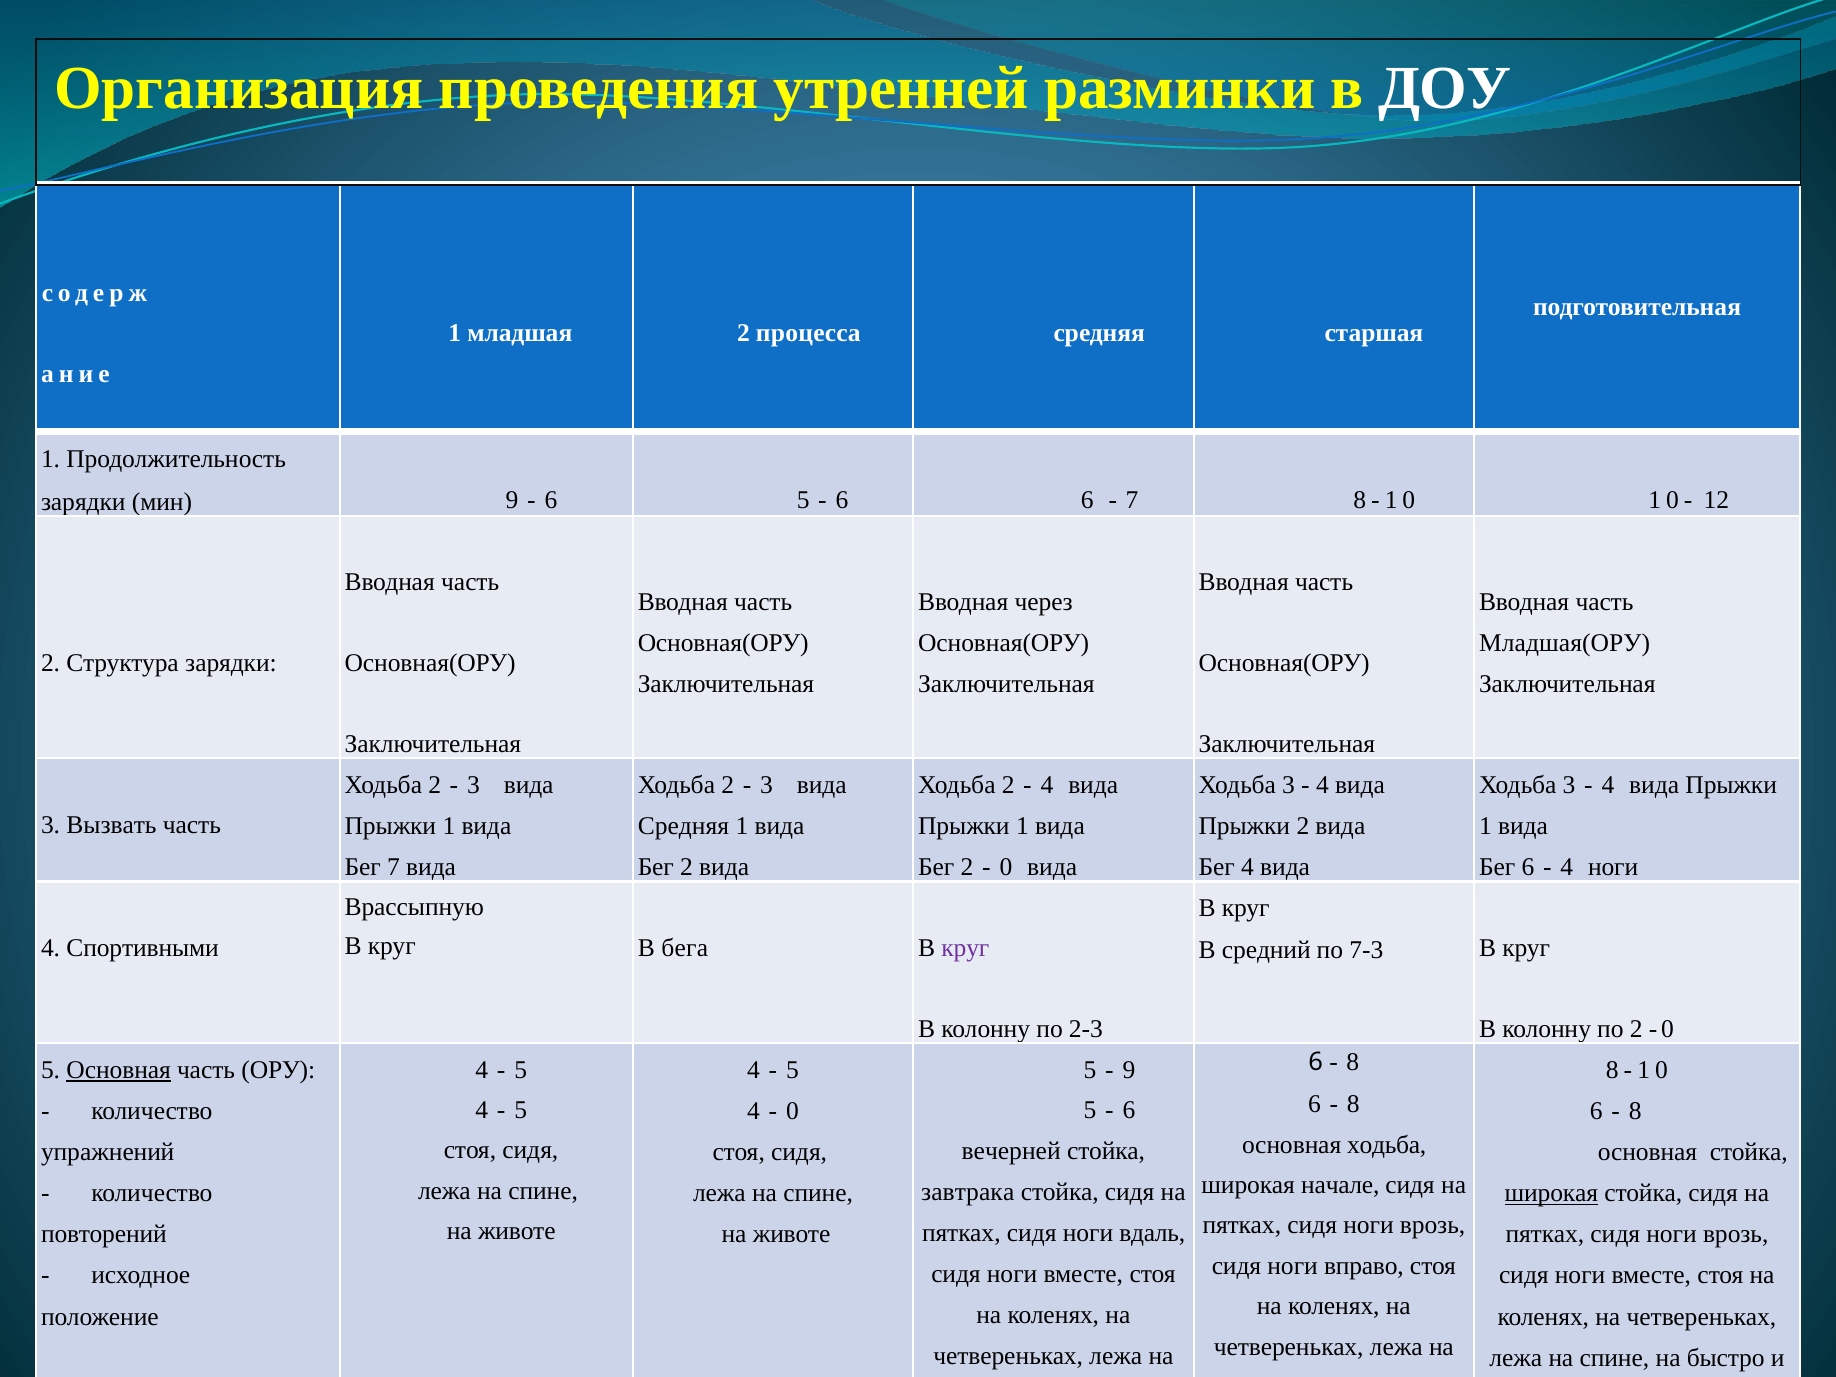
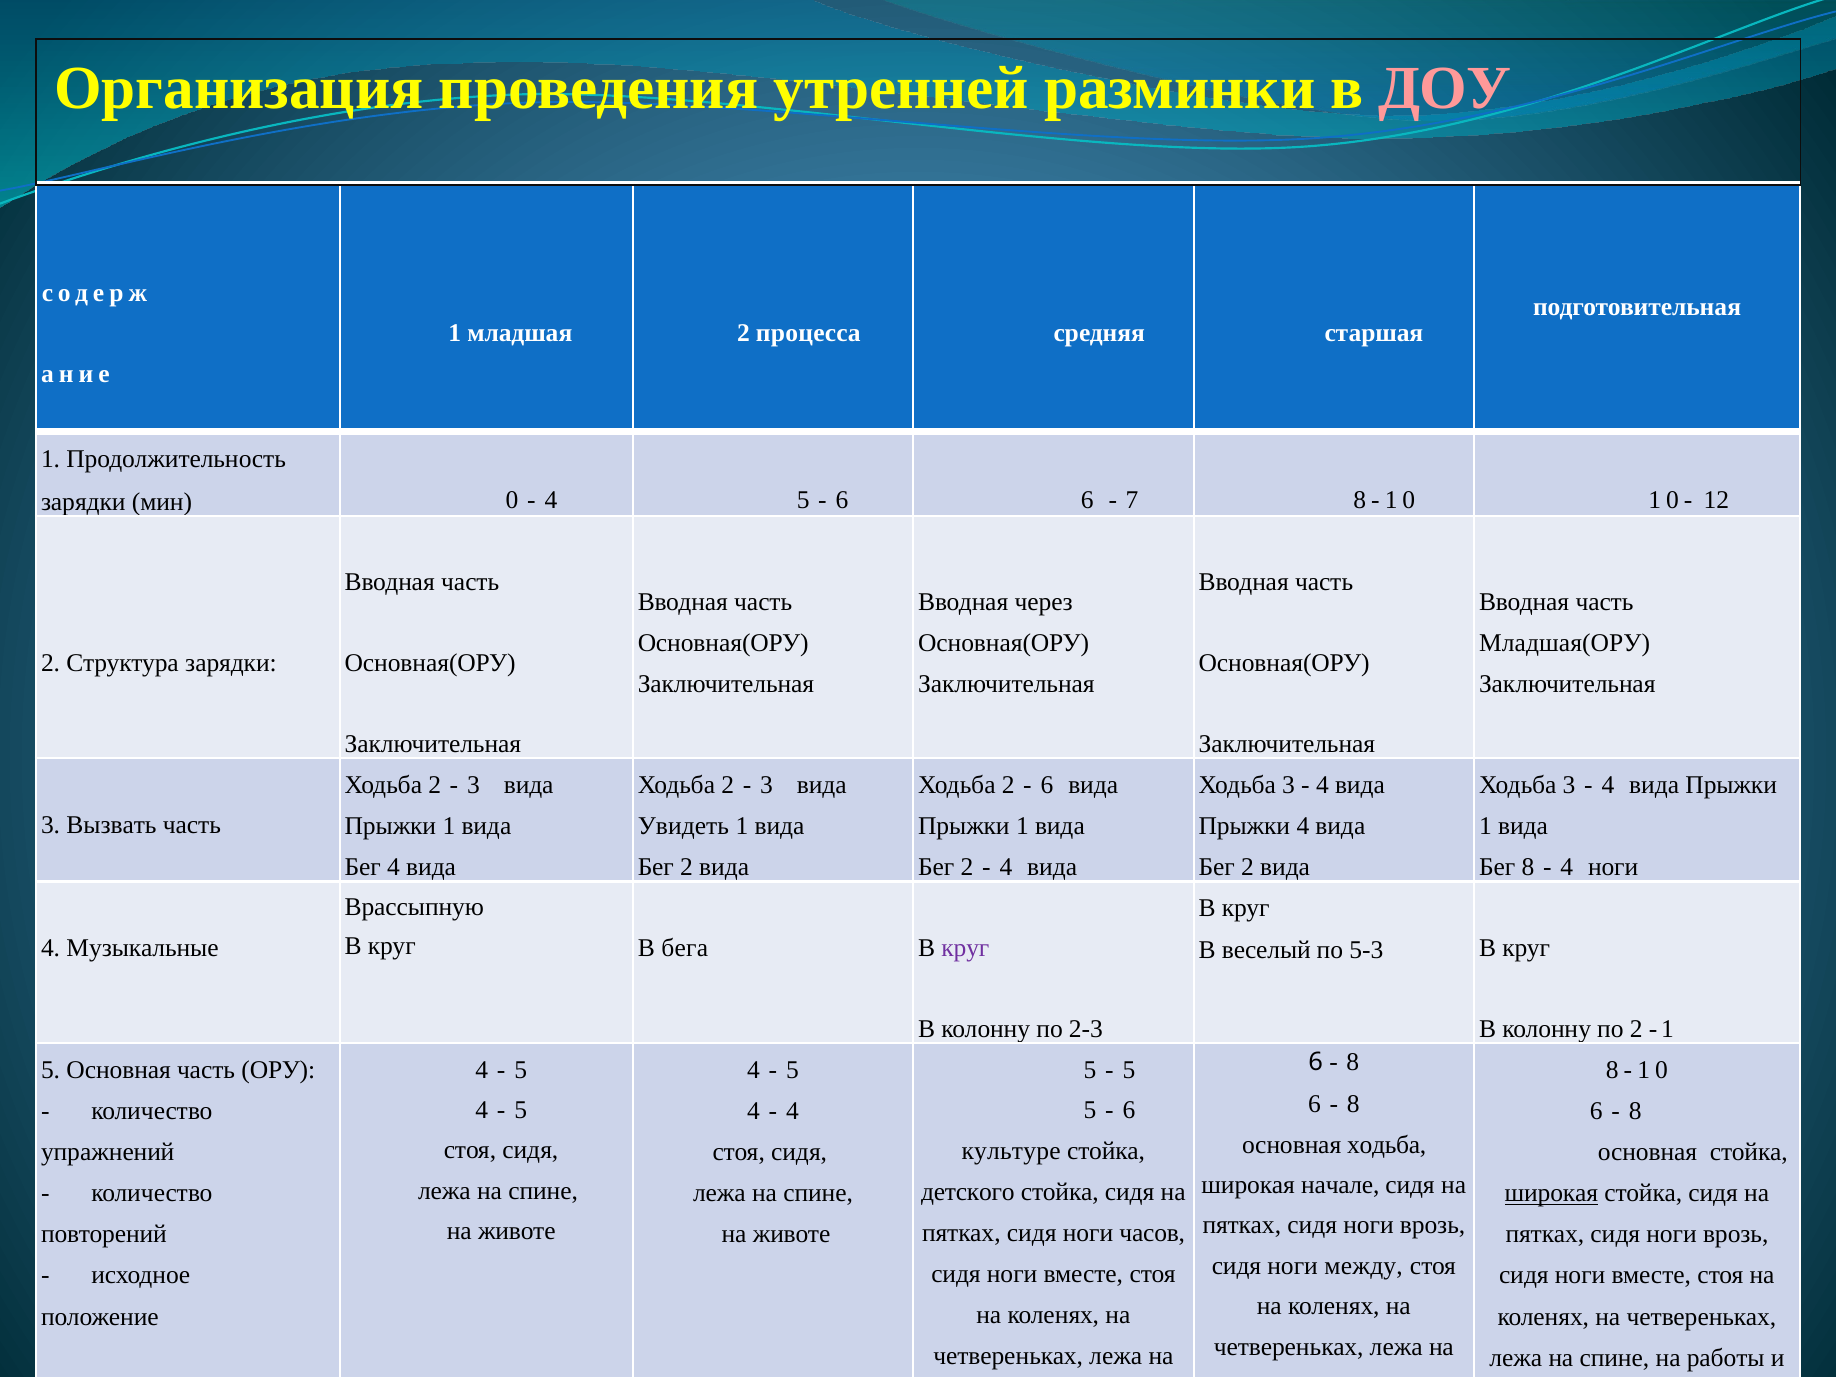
ДОУ colour: white -> pink
мин 9: 9 -> 0
6 at (551, 500): 6 -> 4
4 at (1047, 785): 4 -> 6
Средняя at (683, 826): Средняя -> Увидеть
Прыжки 2: 2 -> 4
Бег 7: 7 -> 4
0 at (1006, 867): 0 -> 4
4 at (1248, 867): 4 -> 2
Бег 6: 6 -> 8
Спортивными: Спортивными -> Музыкальные
средний: средний -> веселый
7-3: 7-3 -> 5-3
0 at (1668, 1029): 0 -> 1
9 at (1129, 1070): 9 -> 5
Основная at (119, 1070) underline: present -> none
0 at (792, 1111): 0 -> 4
вечерней: вечерней -> культуре
завтрака: завтрака -> детского
вдаль: вдаль -> часов
вправо: вправо -> между
быстро: быстро -> работы
